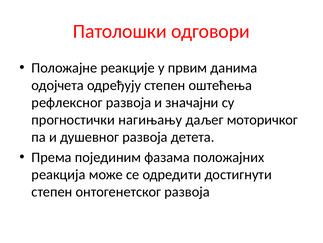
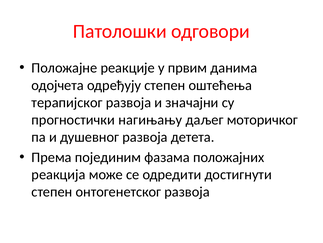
рефлексног: рефлексног -> терапијског
